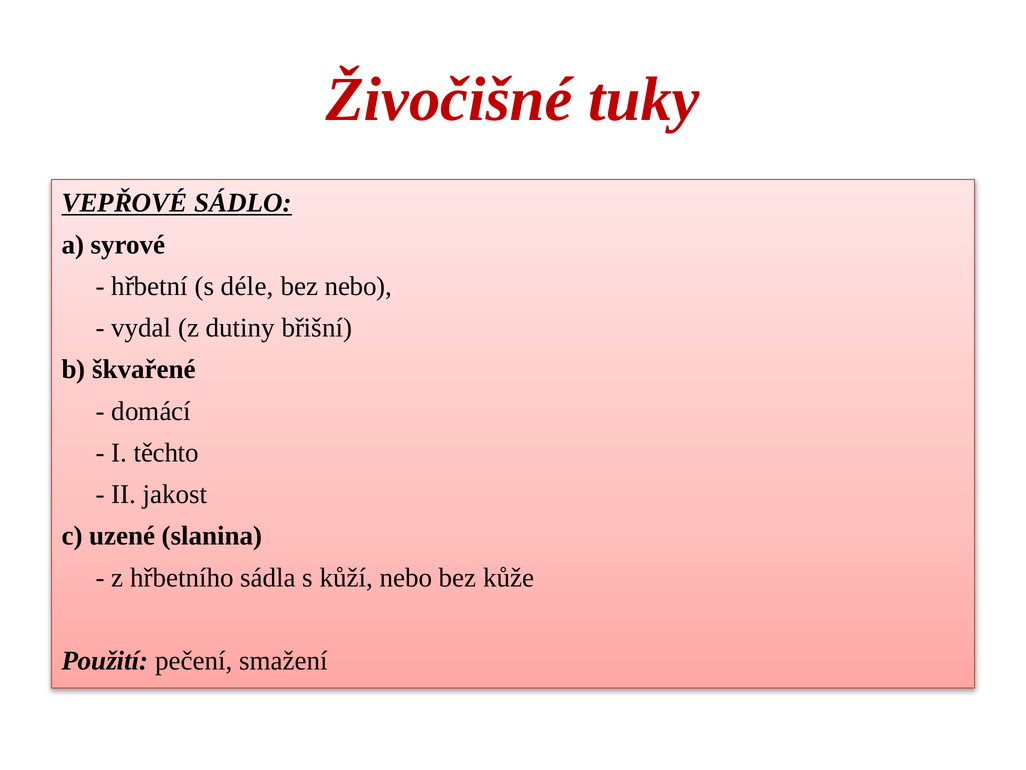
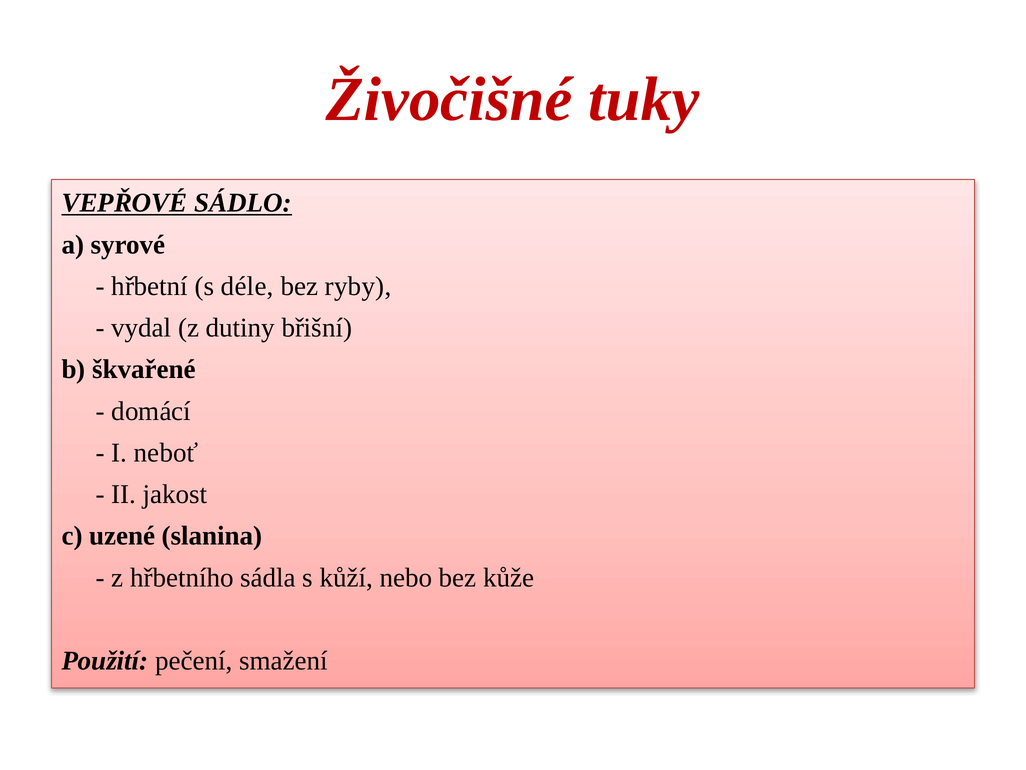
bez nebo: nebo -> ryby
těchto: těchto -> neboť
